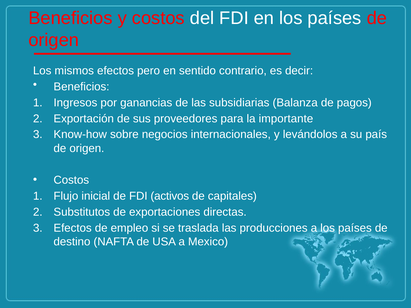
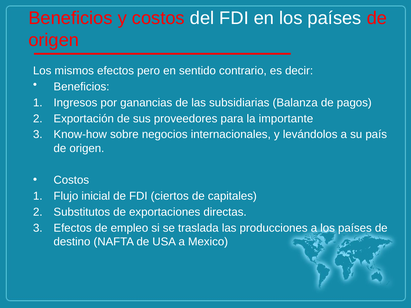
activos: activos -> ciertos
